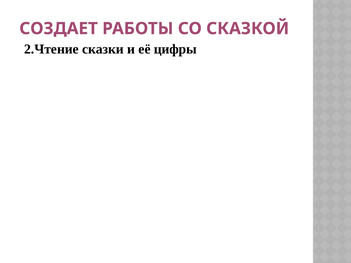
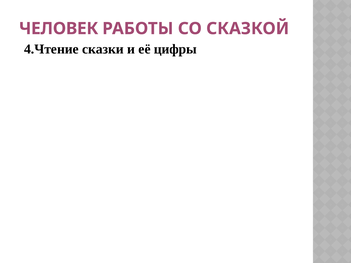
СОЗДАЕТ: СОЗДАЕТ -> ЧЕЛОВЕК
2.Чтение: 2.Чтение -> 4.Чтение
